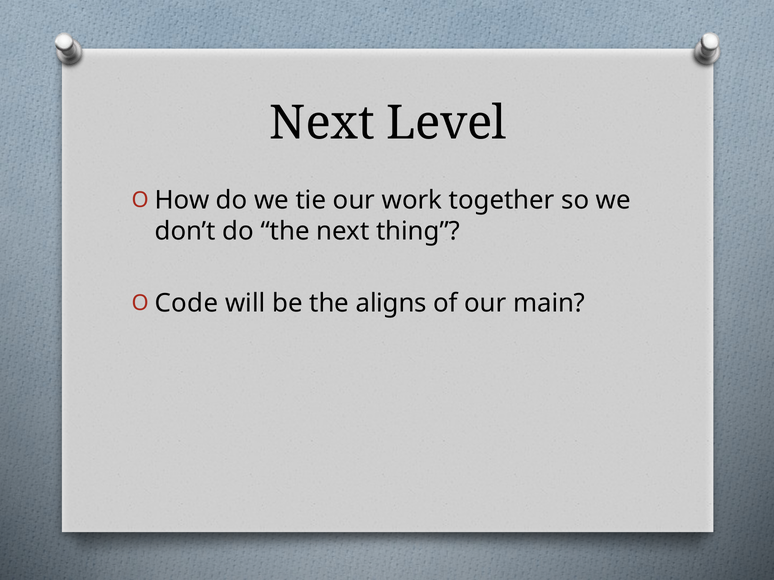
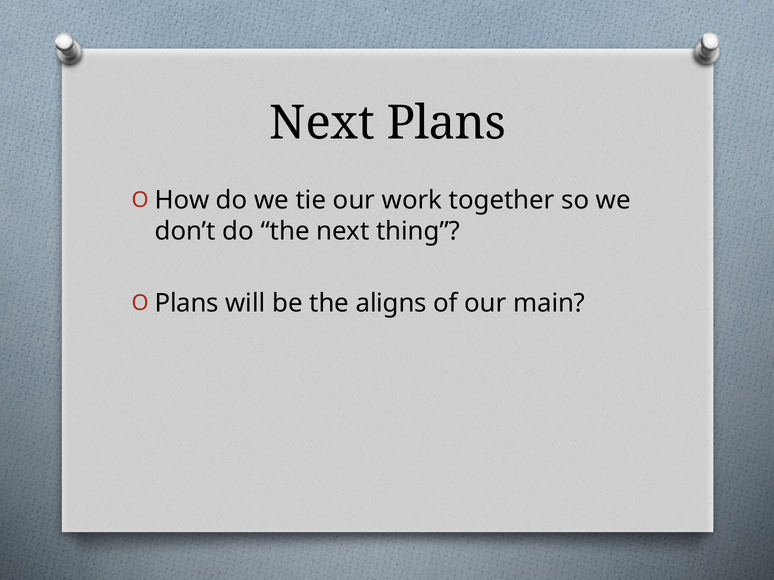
Next Level: Level -> Plans
Code at (186, 304): Code -> Plans
